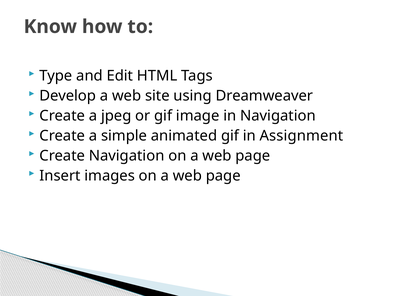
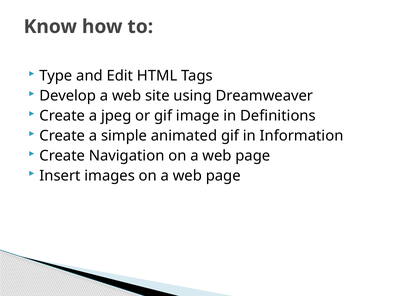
in Navigation: Navigation -> Definitions
Assignment: Assignment -> Information
